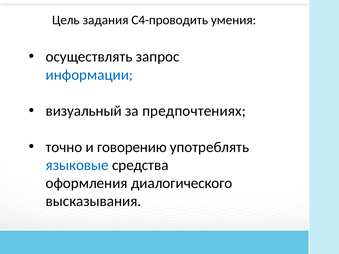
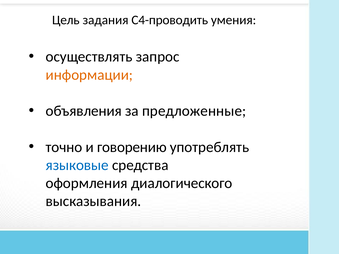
информации colour: blue -> orange
визуальный: визуальный -> объявления
предпочтениях: предпочтениях -> предложенные
